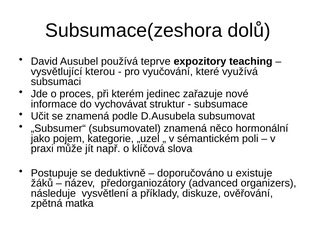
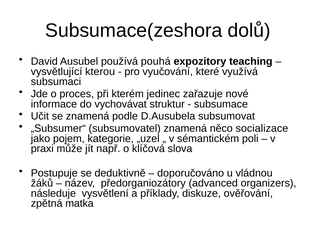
teprve: teprve -> pouhá
hormonální: hormonální -> socializace
existuje: existuje -> vládnou
